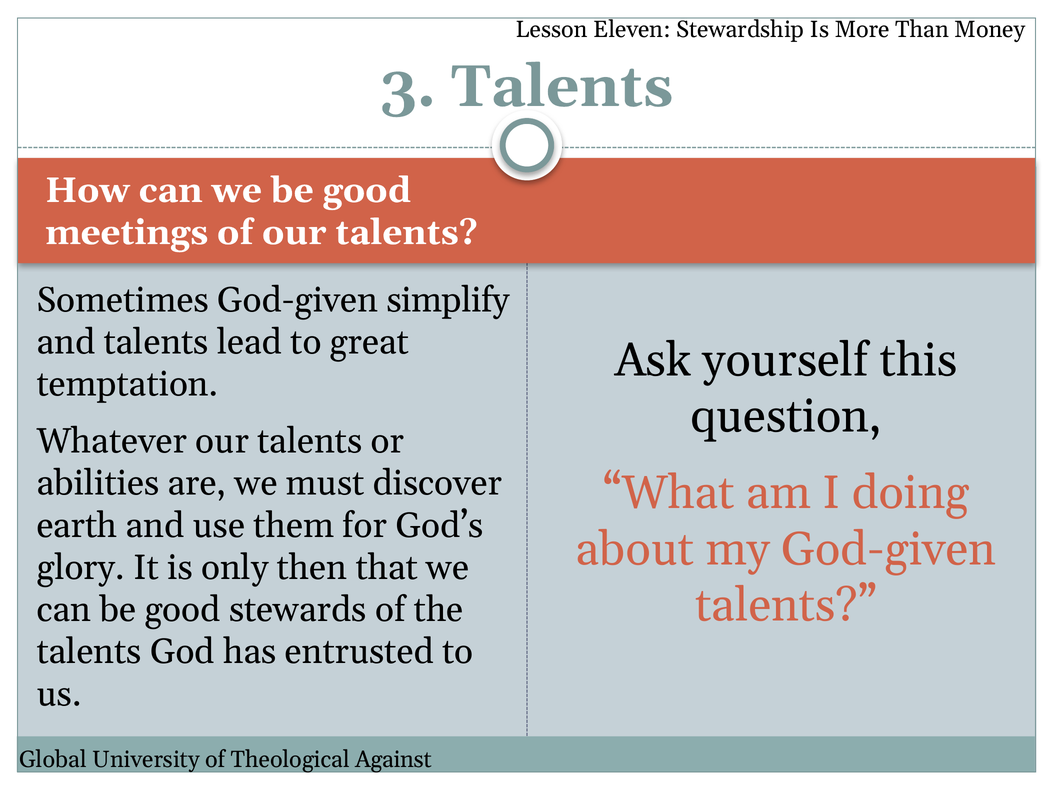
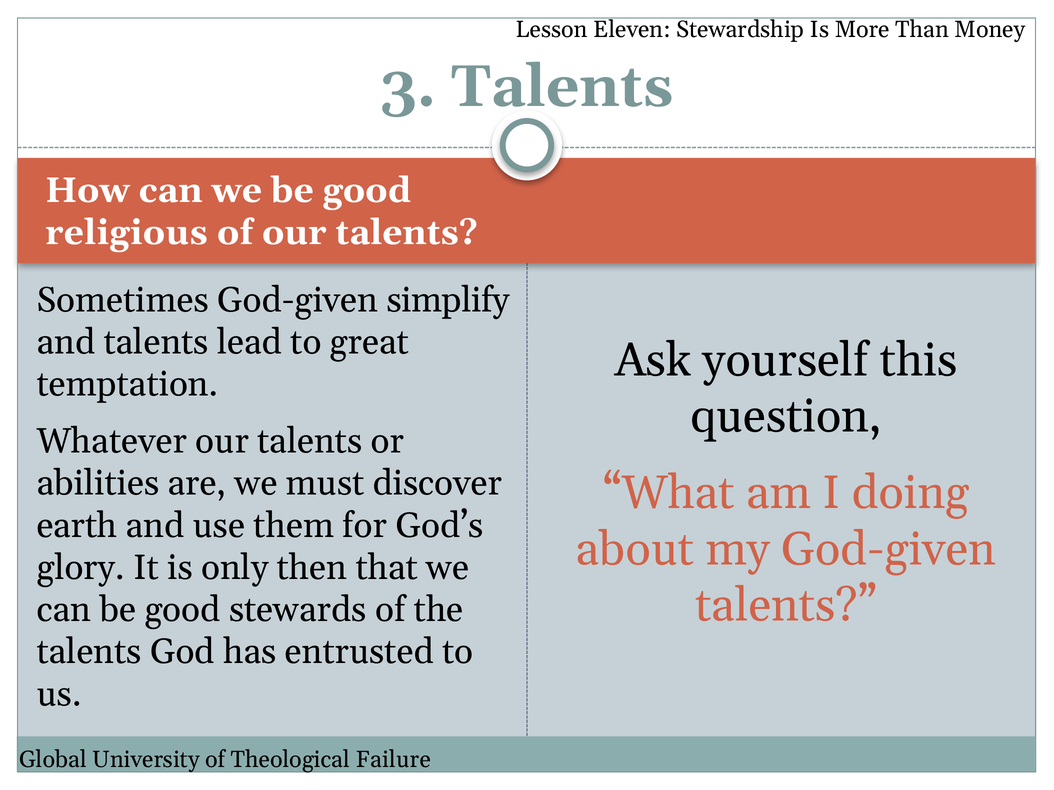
meetings: meetings -> religious
Against: Against -> Failure
